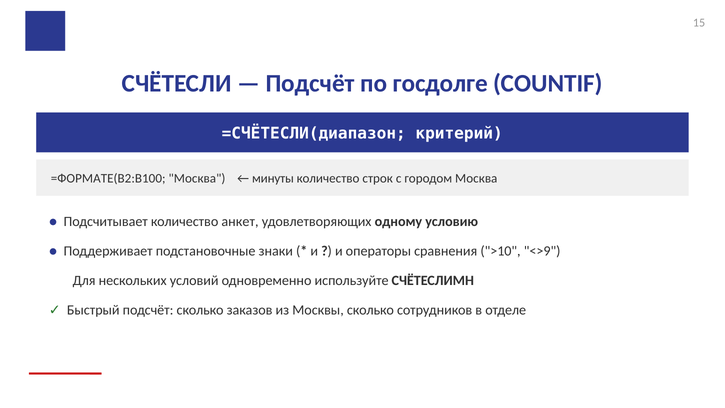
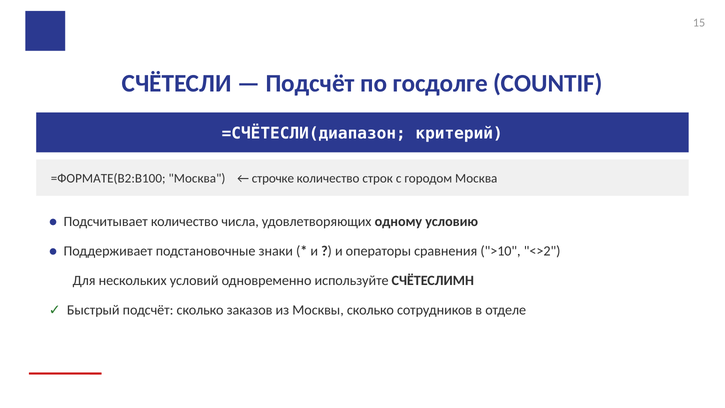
минуты: минуты -> строчке
анкет: анкет -> числа
<>9: <>9 -> <>2
